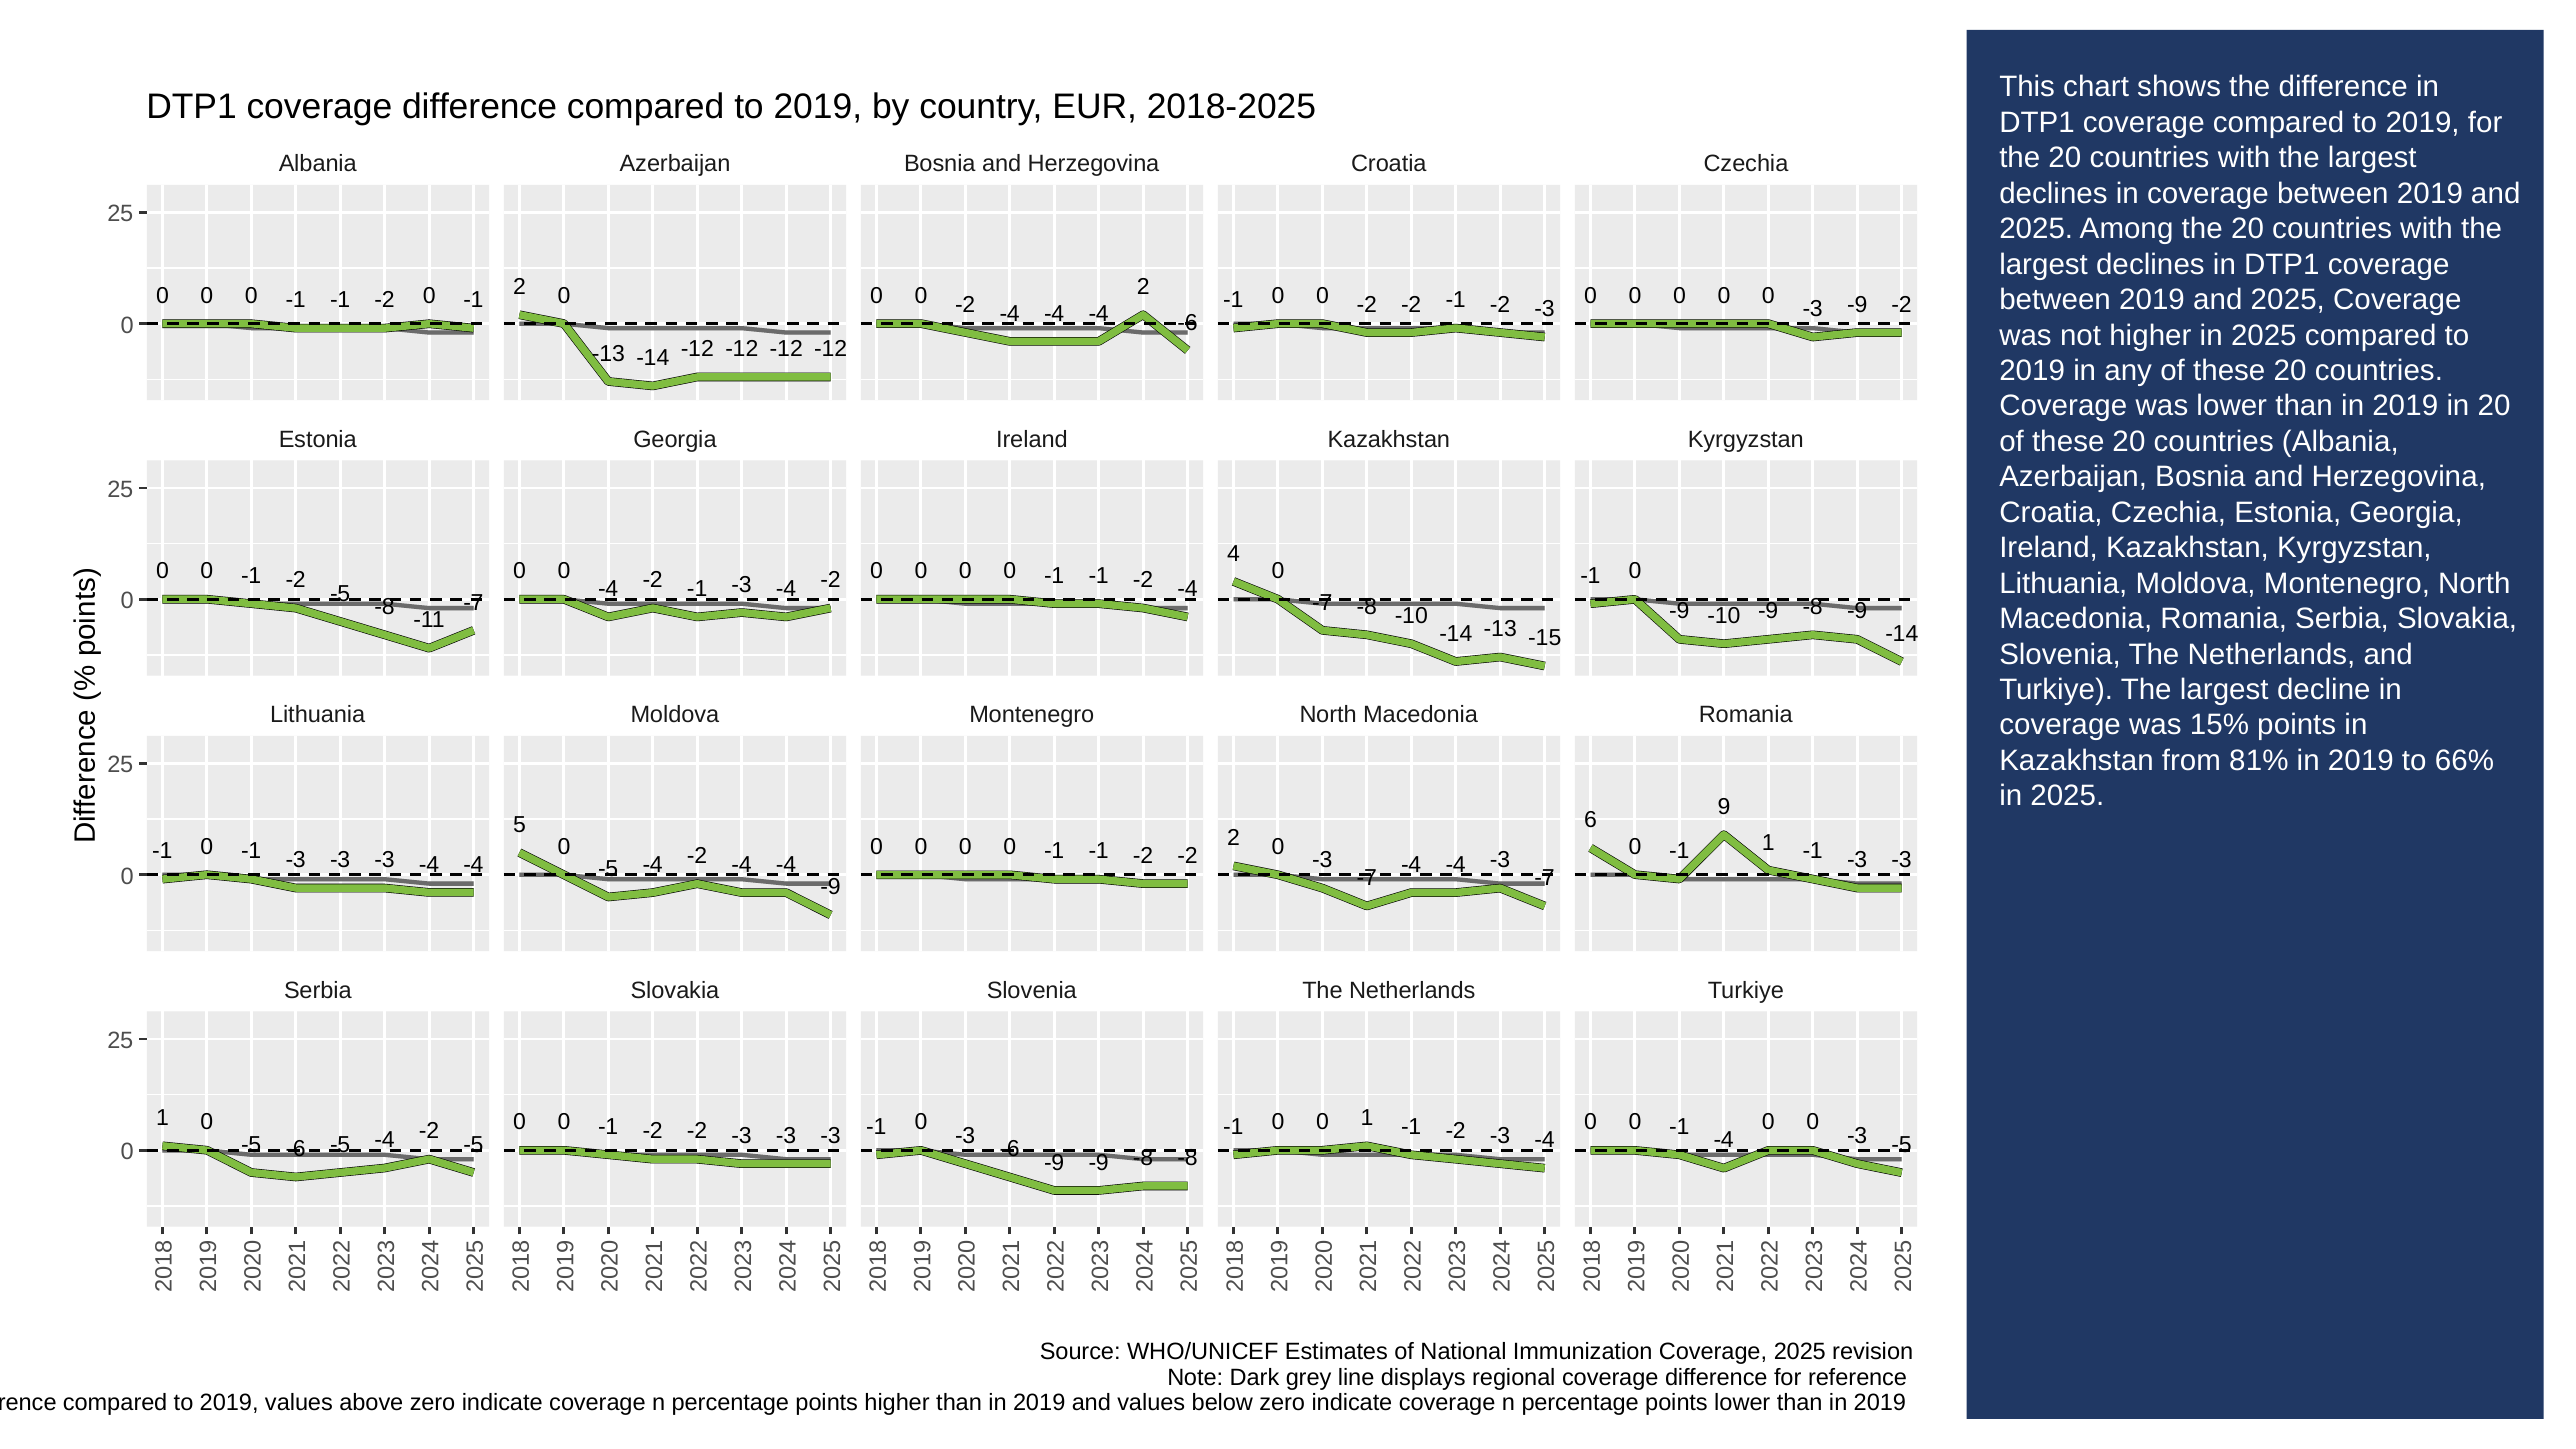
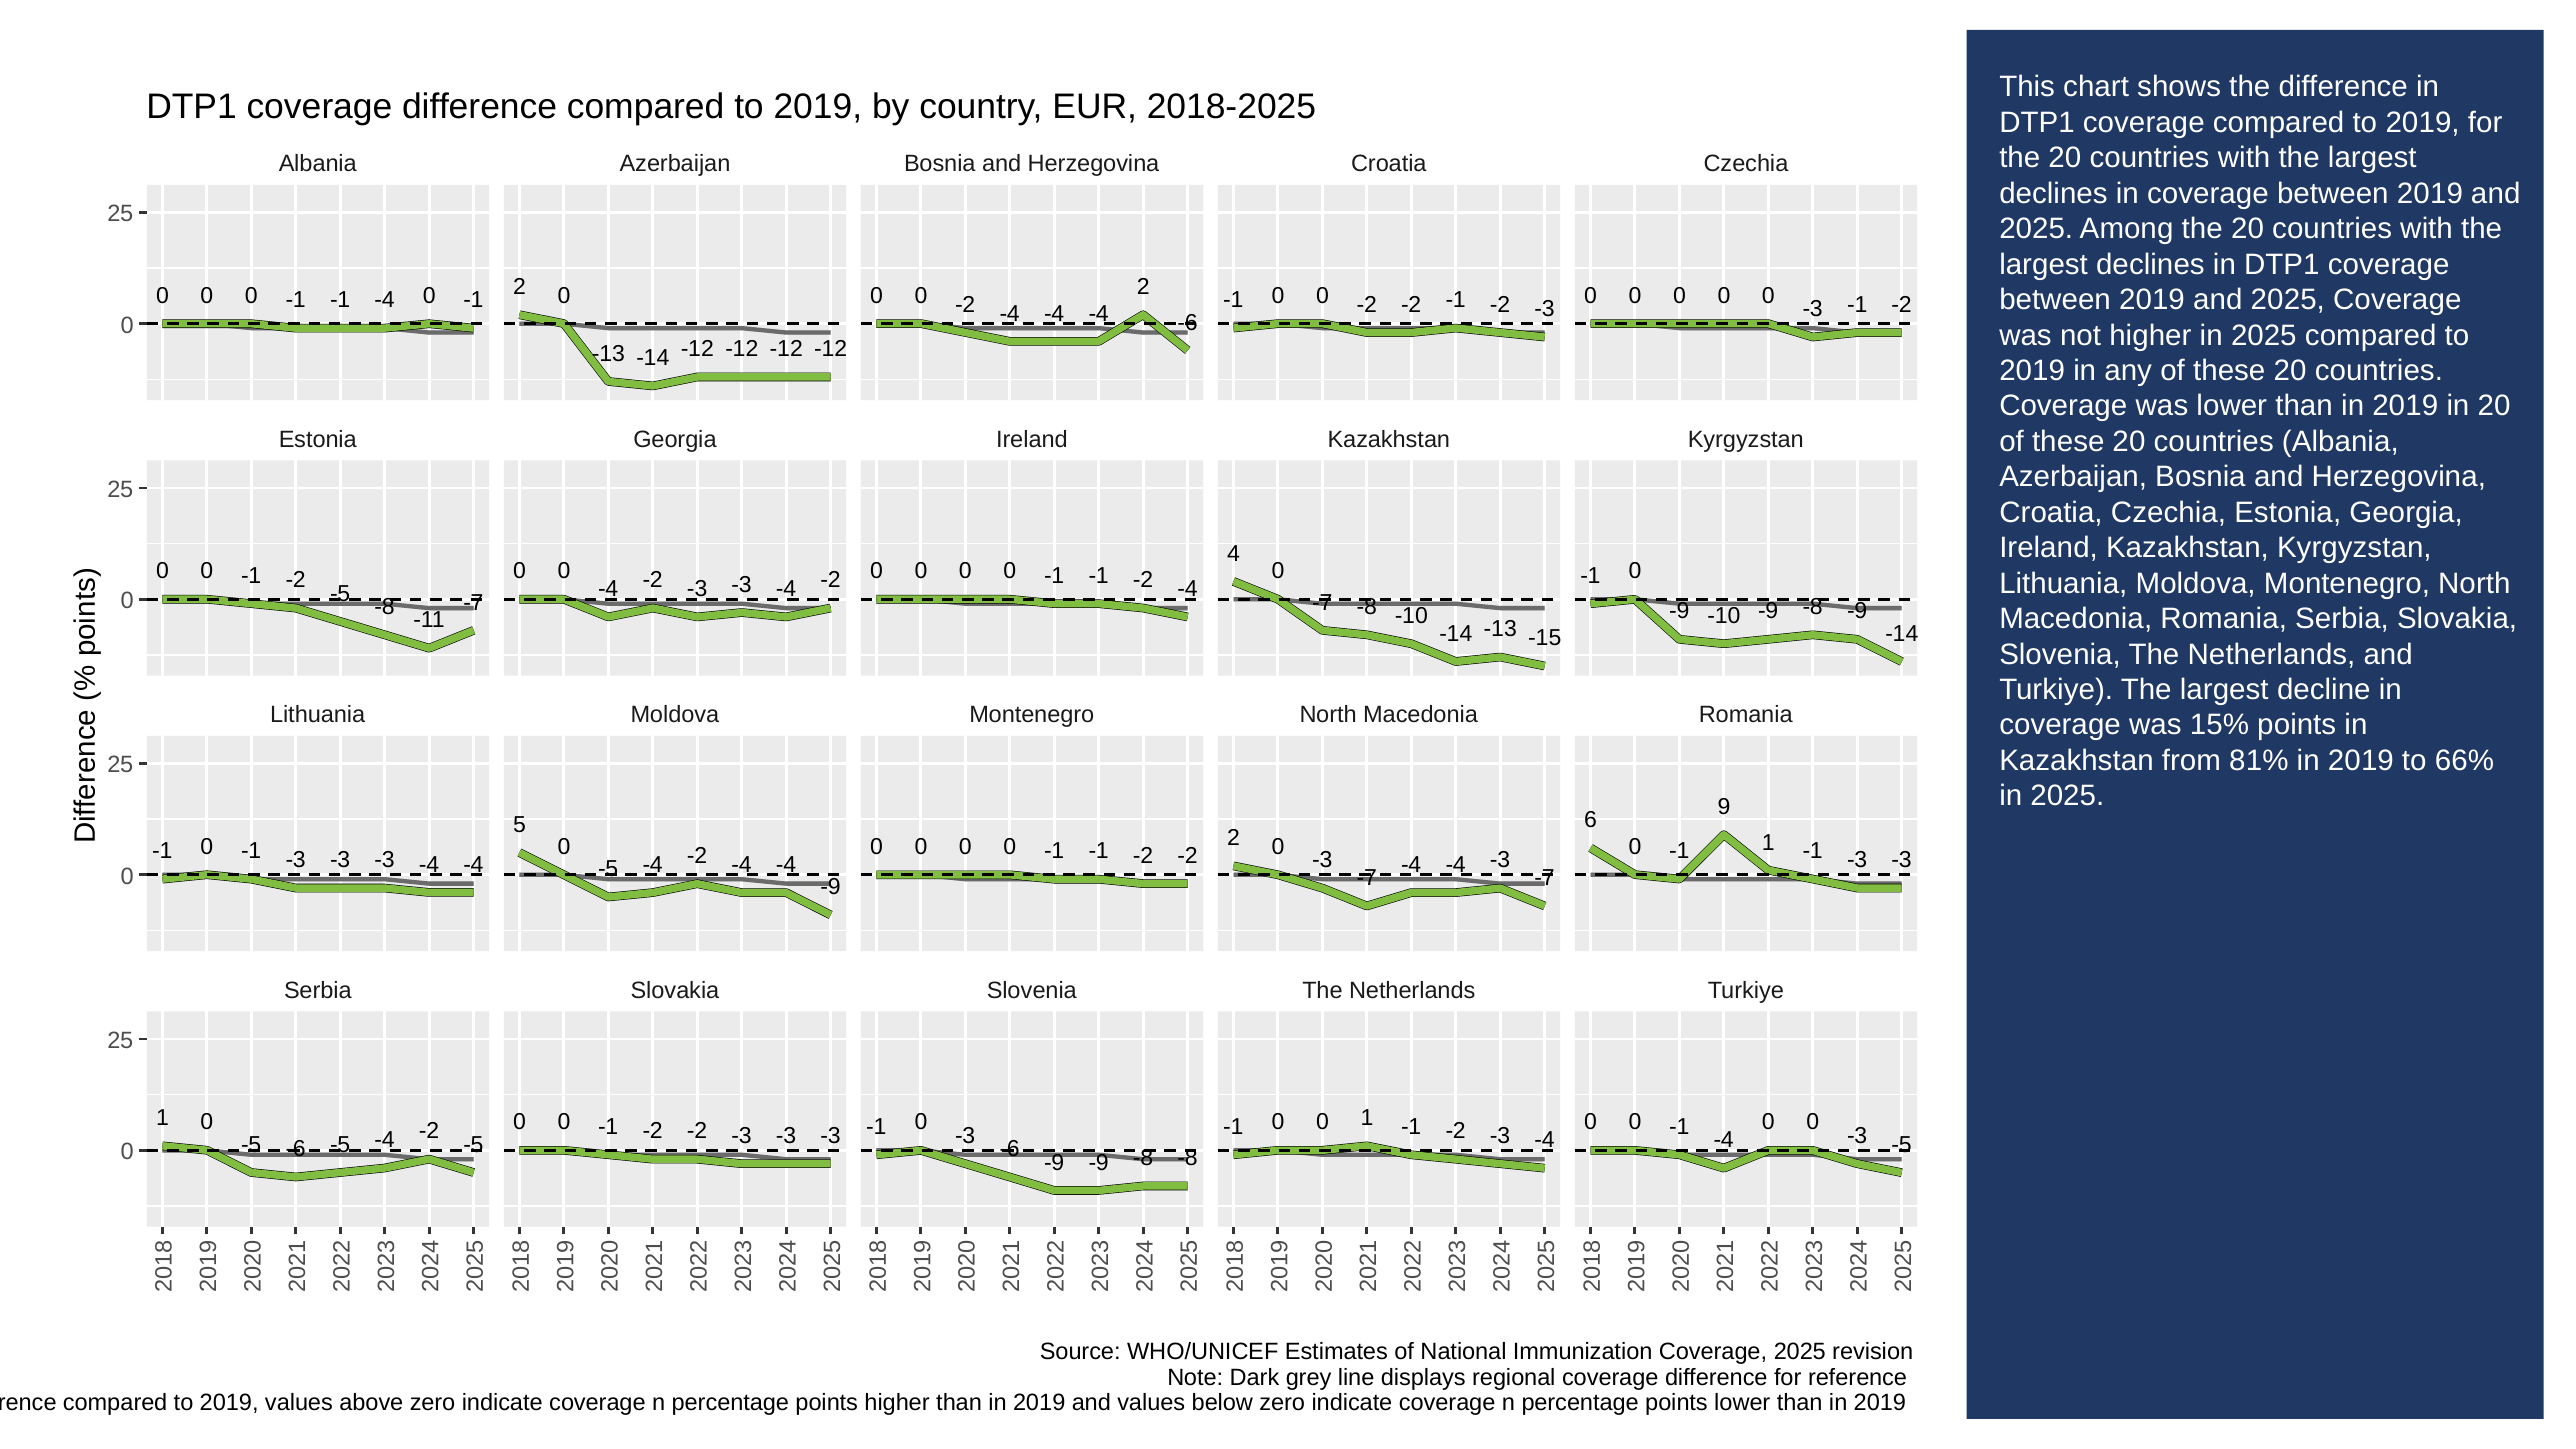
-2 at (385, 300): -2 -> -4
-3 -9: -9 -> -1
-4 -2 -1: -1 -> -3
